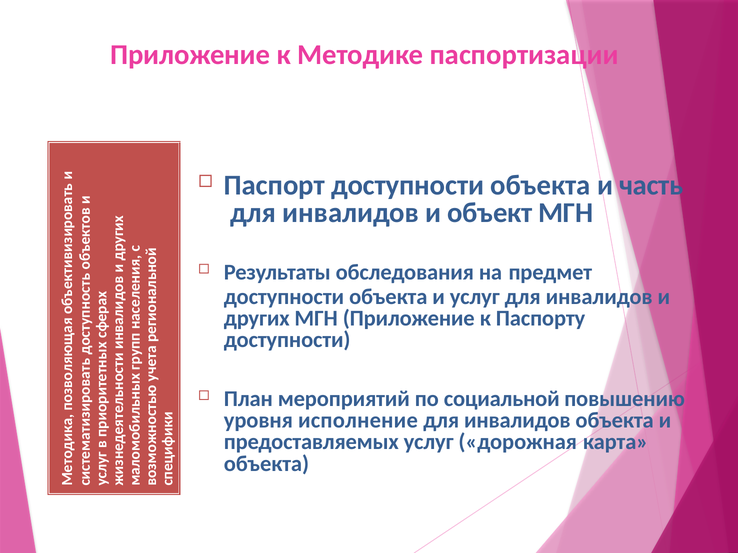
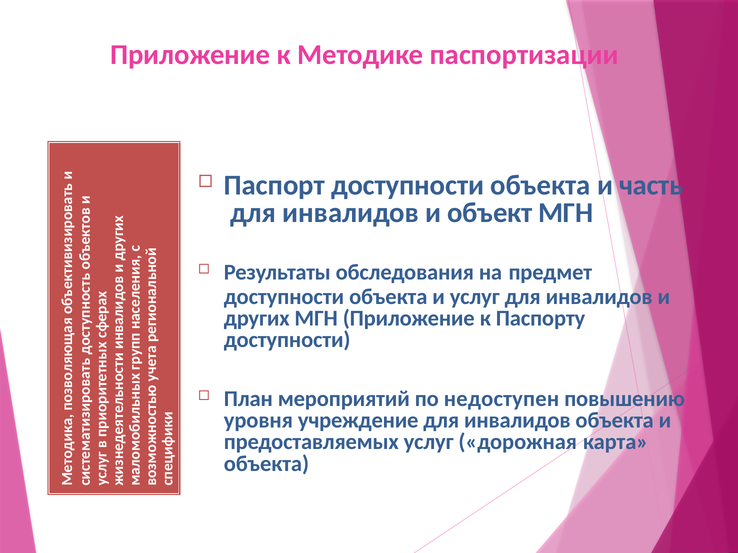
социальной: социальной -> недоступен
исполнение: исполнение -> учреждение
